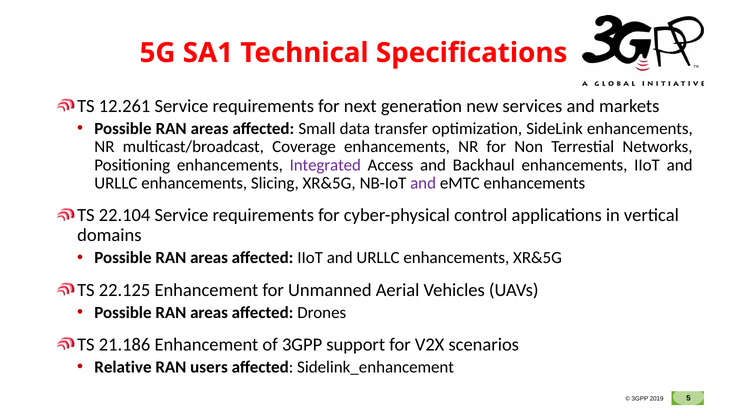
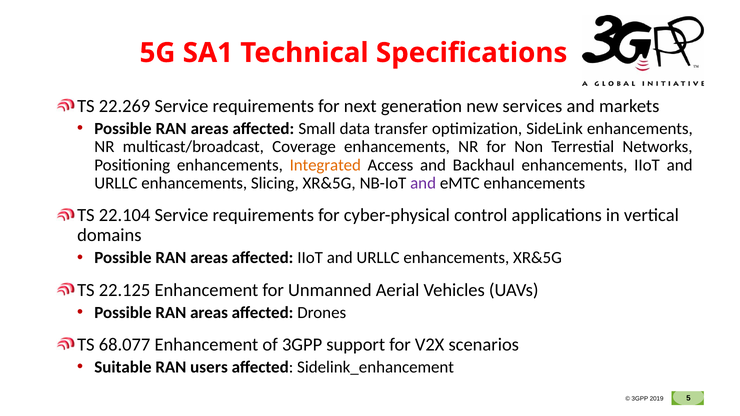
12.261: 12.261 -> 22.269
Integrated colour: purple -> orange
21.186: 21.186 -> 68.077
Relative: Relative -> Suitable
